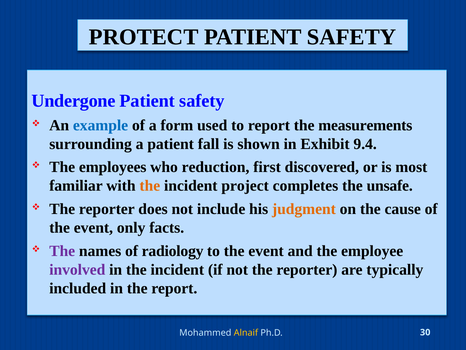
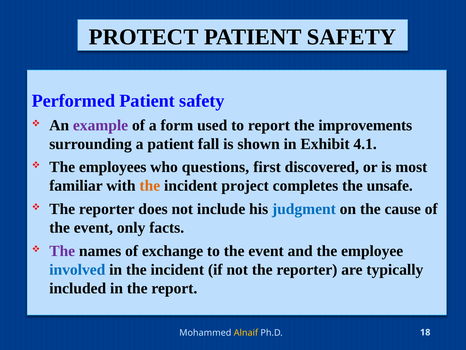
Undergone: Undergone -> Performed
example colour: blue -> purple
measurements: measurements -> improvements
9.4: 9.4 -> 4.1
reduction: reduction -> questions
judgment colour: orange -> blue
radiology: radiology -> exchange
involved colour: purple -> blue
30: 30 -> 18
